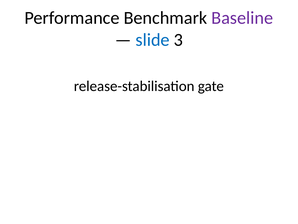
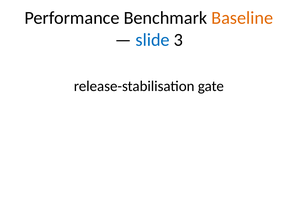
Baseline colour: purple -> orange
